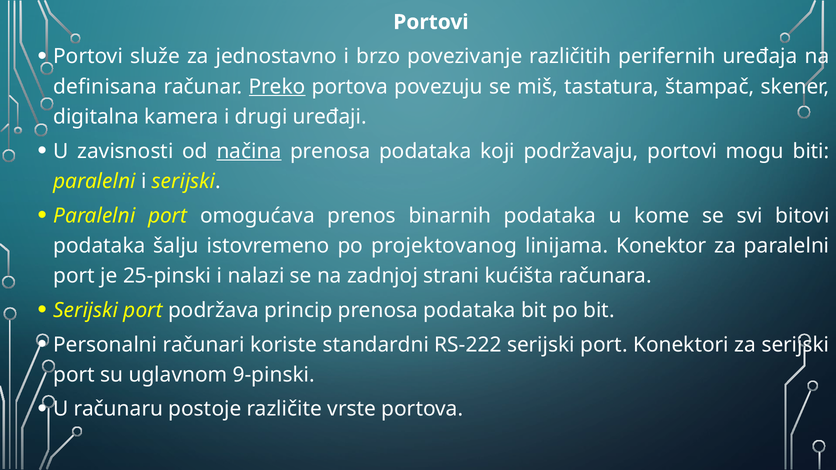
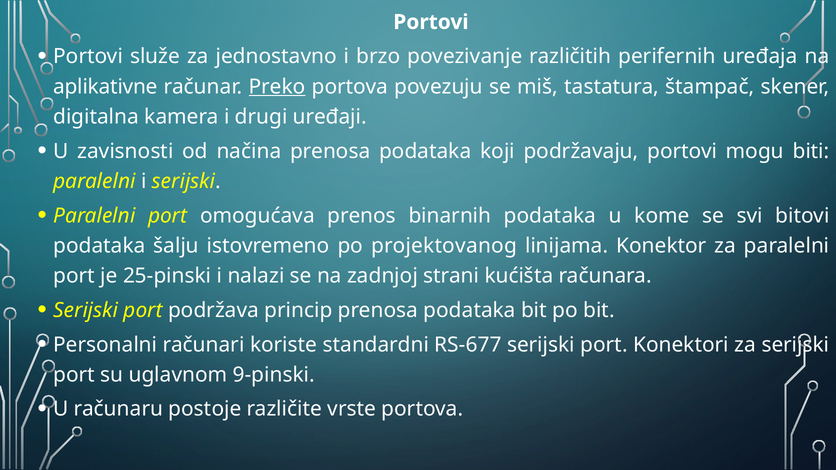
definisana: definisana -> aplikativne
načina underline: present -> none
RS-222: RS-222 -> RS-677
